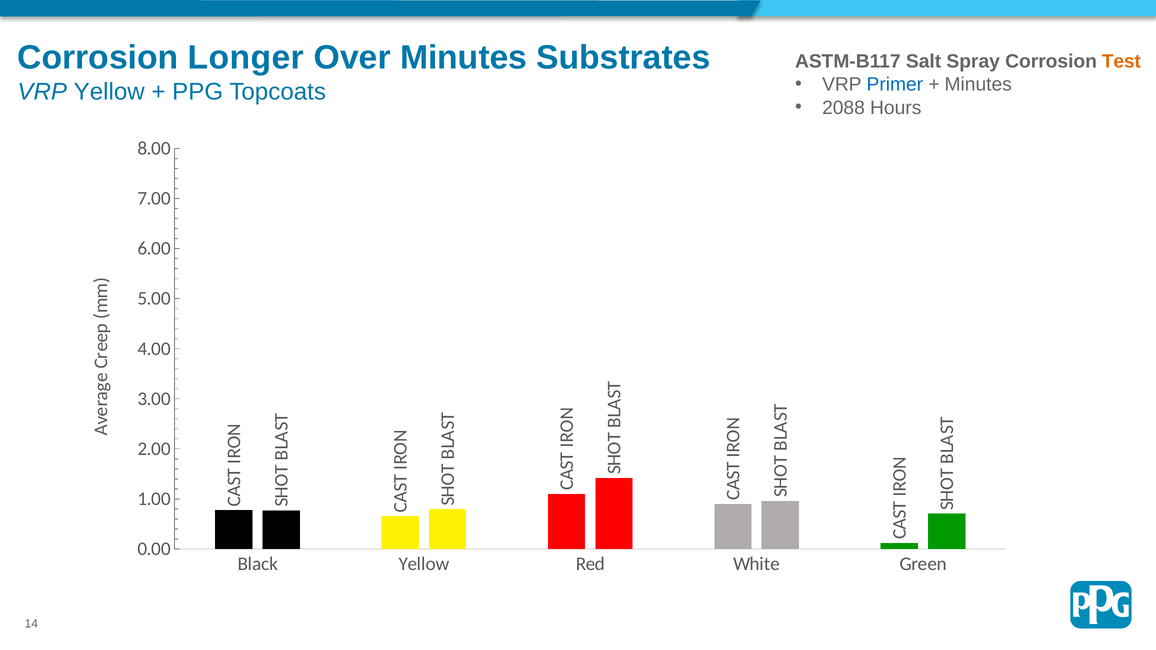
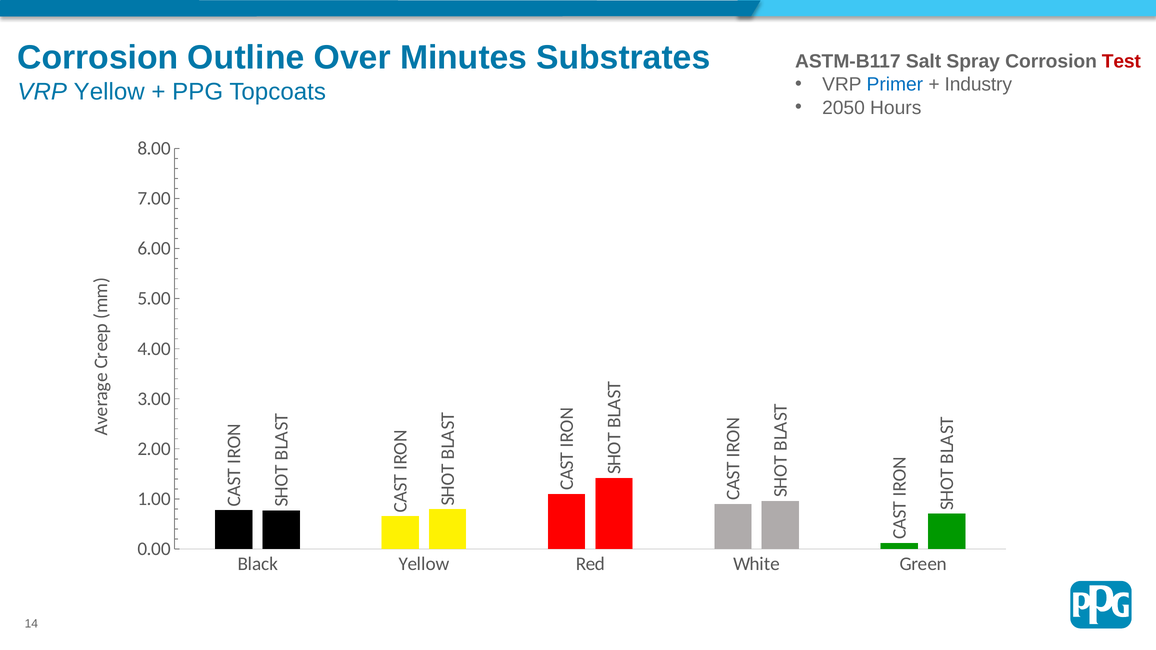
Longer: Longer -> Outline
Test colour: orange -> red
Minutes at (978, 85): Minutes -> Industry
2088: 2088 -> 2050
